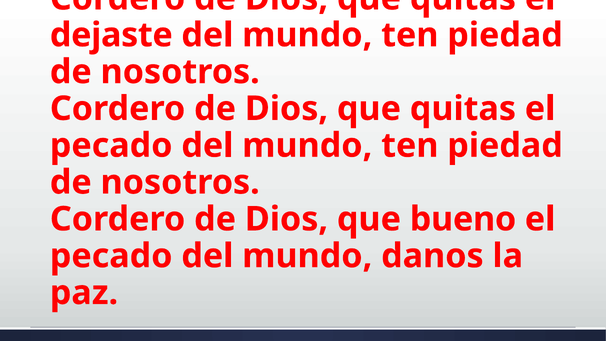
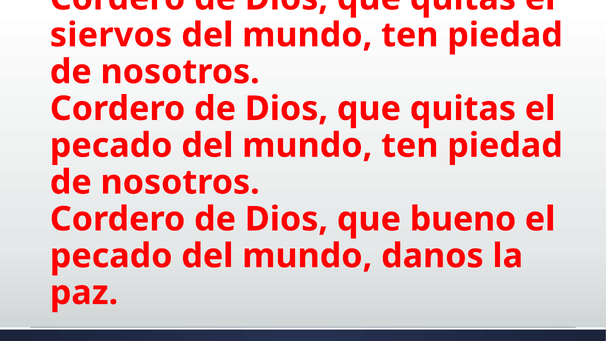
dejaste: dejaste -> siervos
